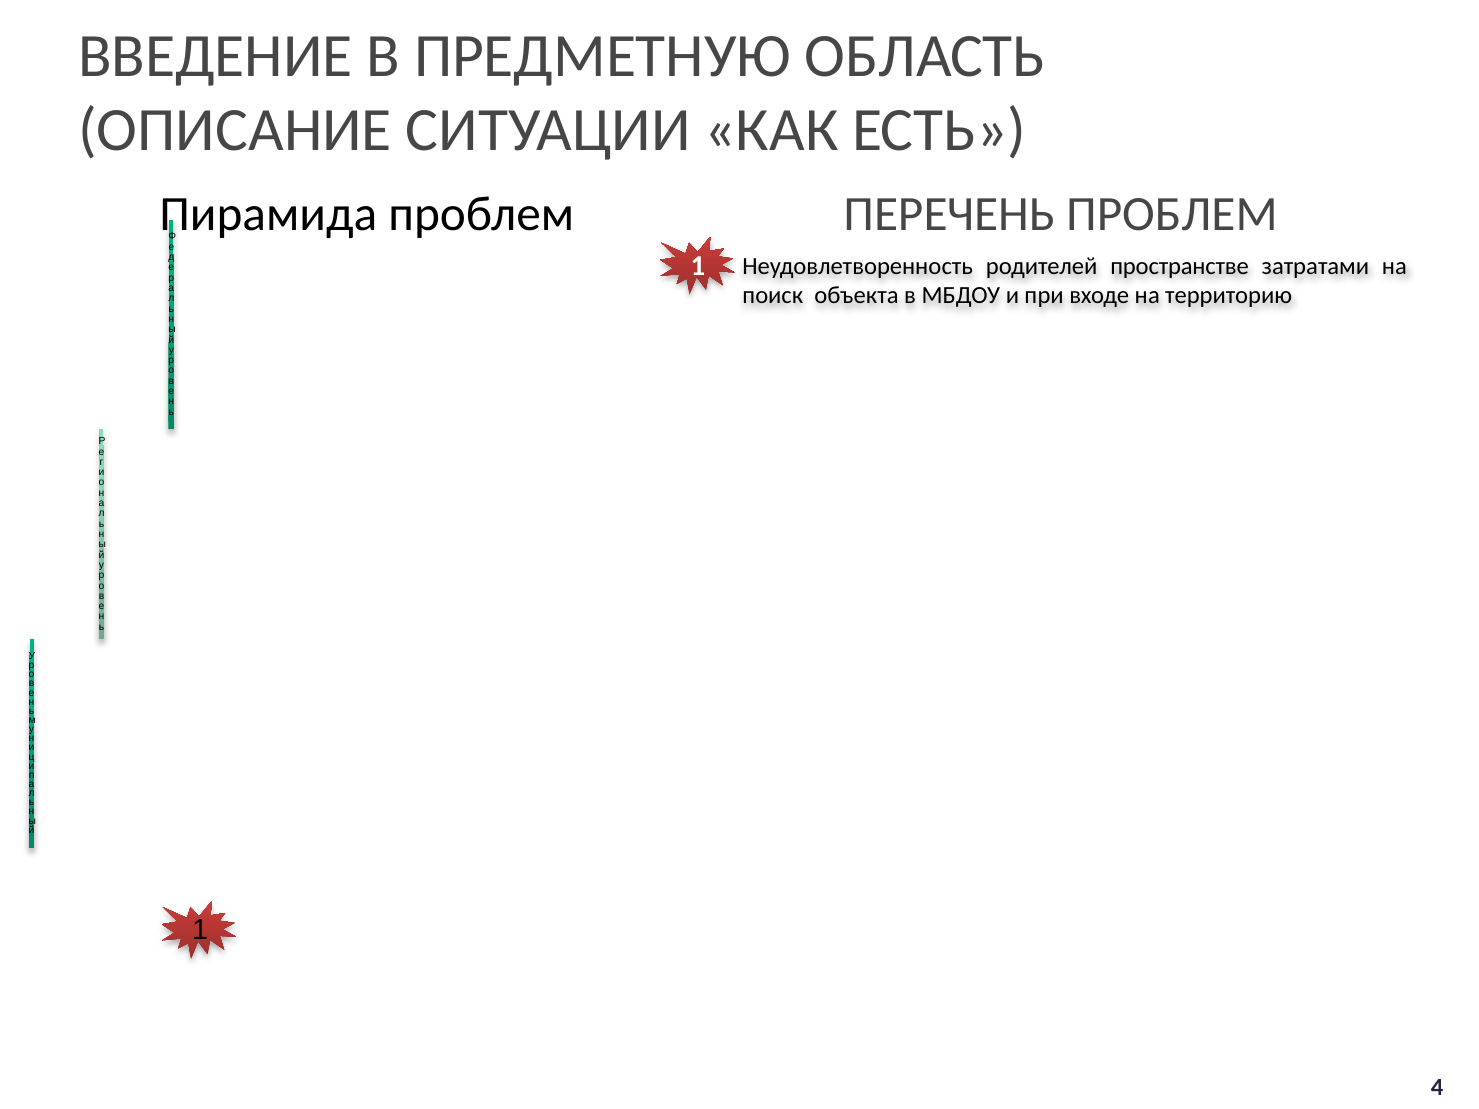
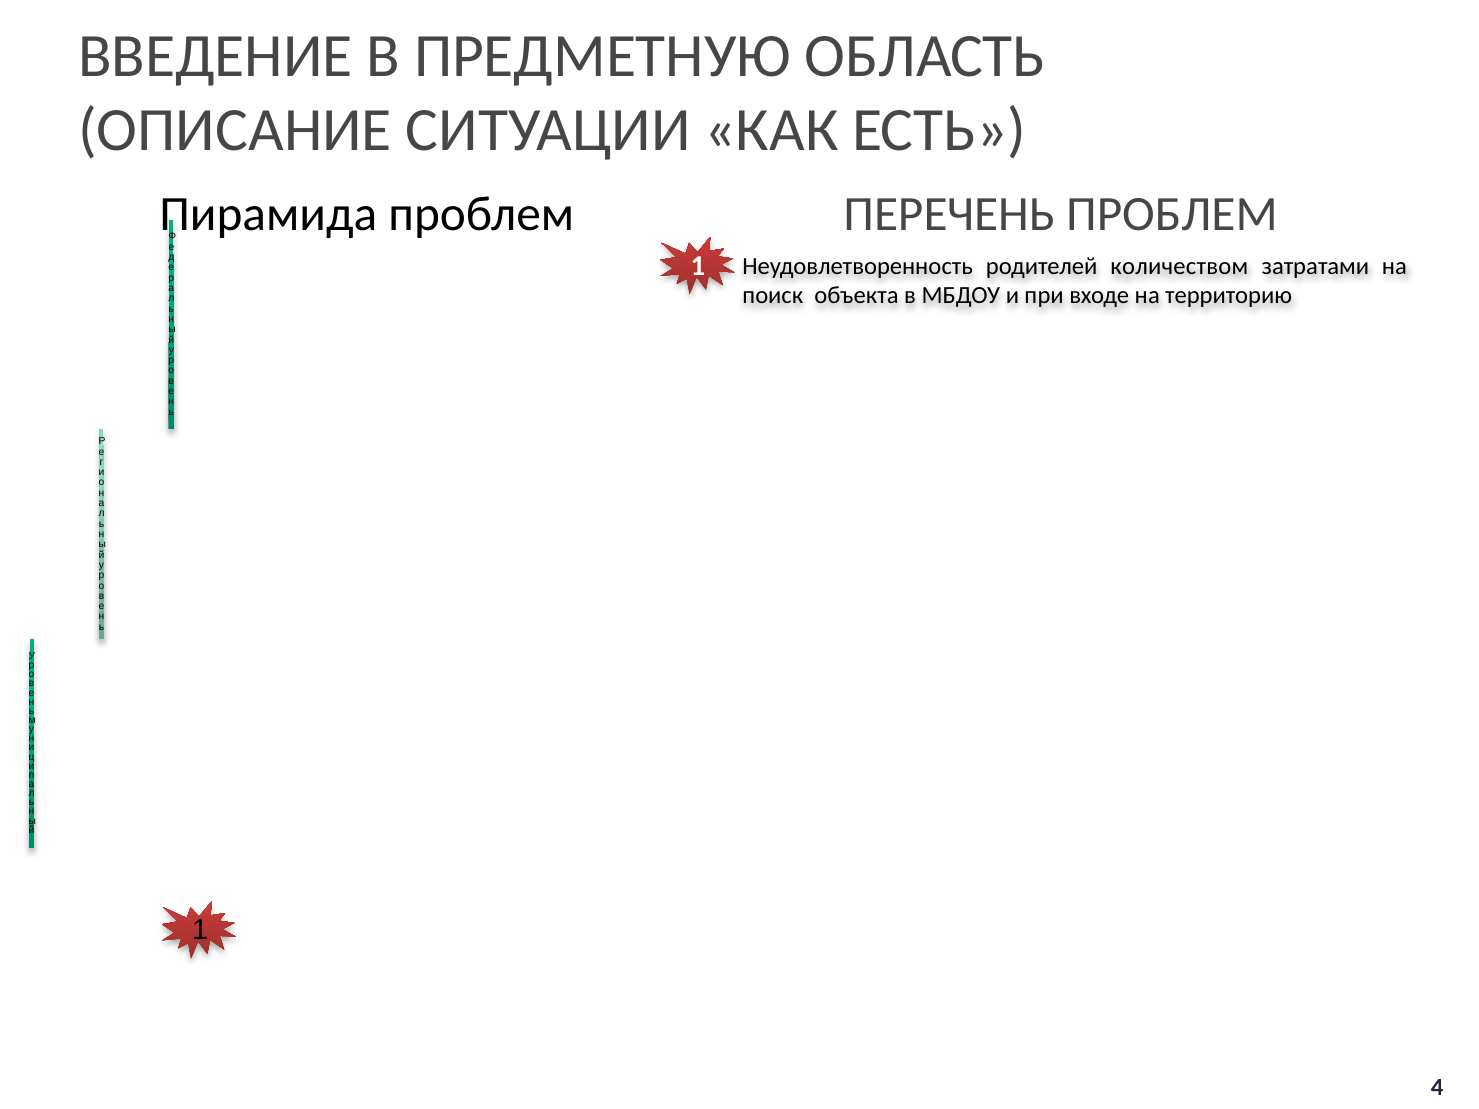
пространстве: пространстве -> количеством
